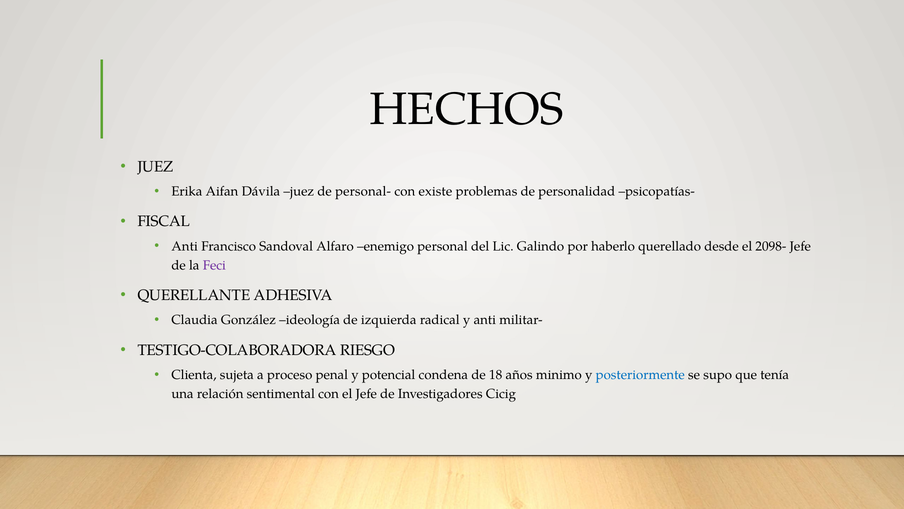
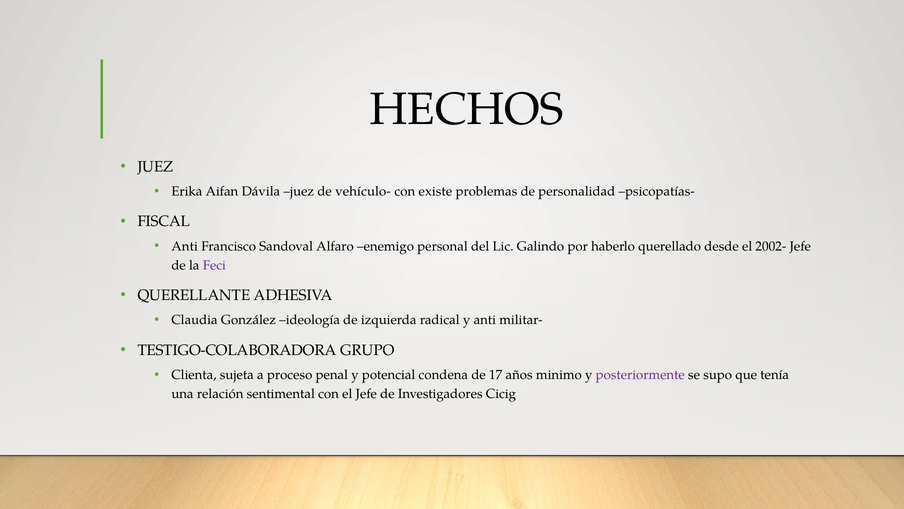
personal-: personal- -> vehículo-
2098-: 2098- -> 2002-
RIESGO: RIESGO -> GRUPO
18: 18 -> 17
posteriormente colour: blue -> purple
